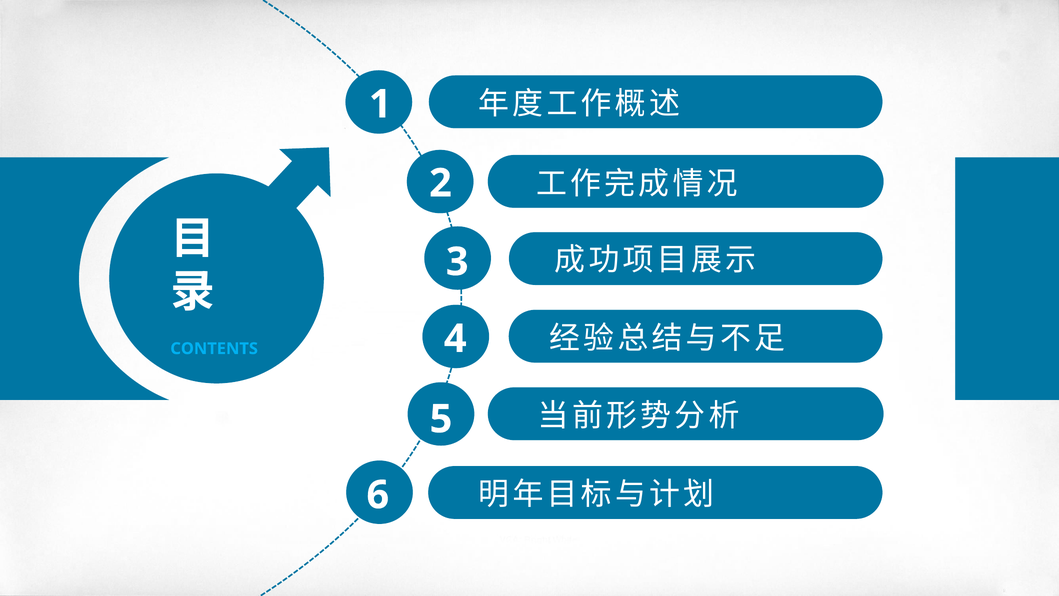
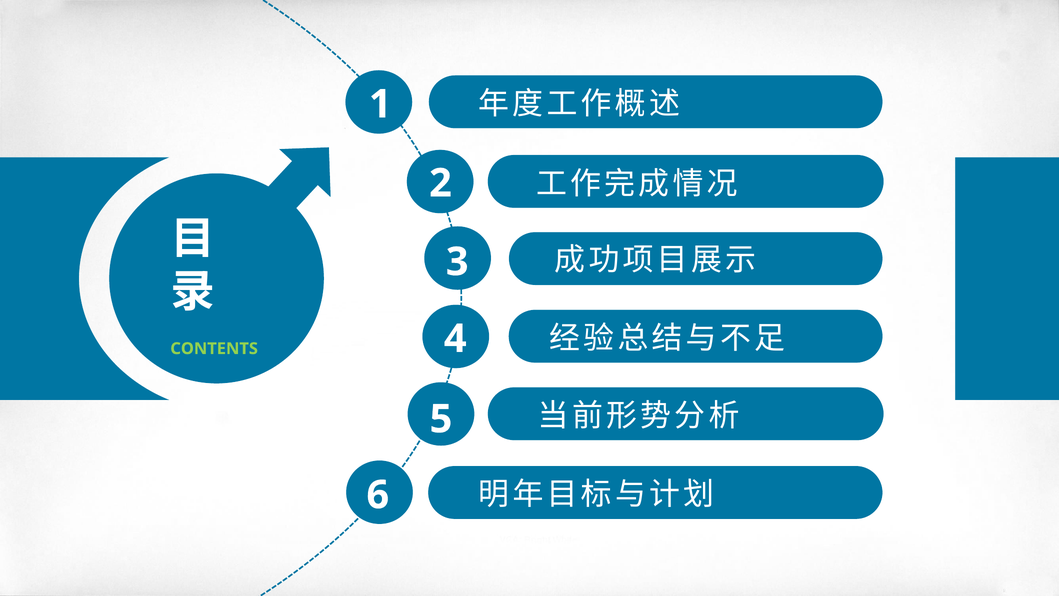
CONTENTS colour: light blue -> light green
